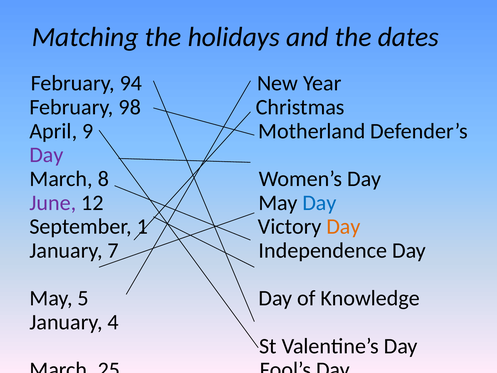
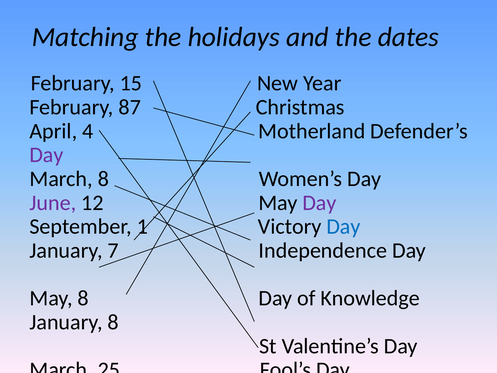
94: 94 -> 15
98: 98 -> 87
9: 9 -> 4
Day at (319, 203) colour: blue -> purple
Day at (343, 227) colour: orange -> blue
May 5: 5 -> 8
January 4: 4 -> 8
